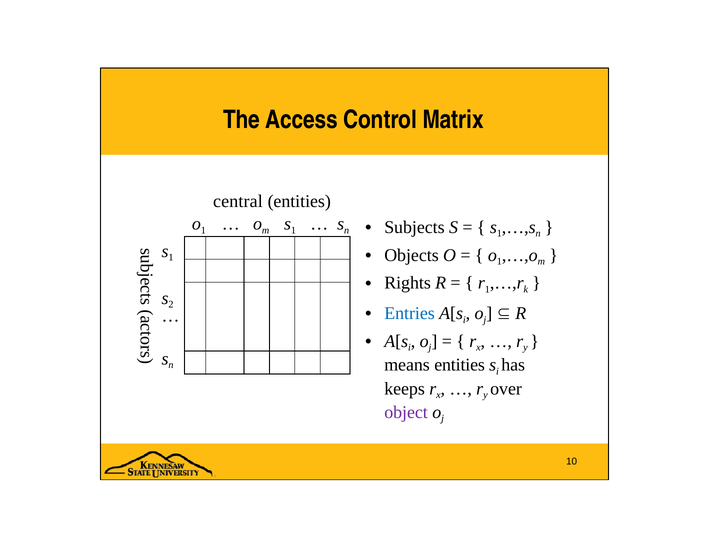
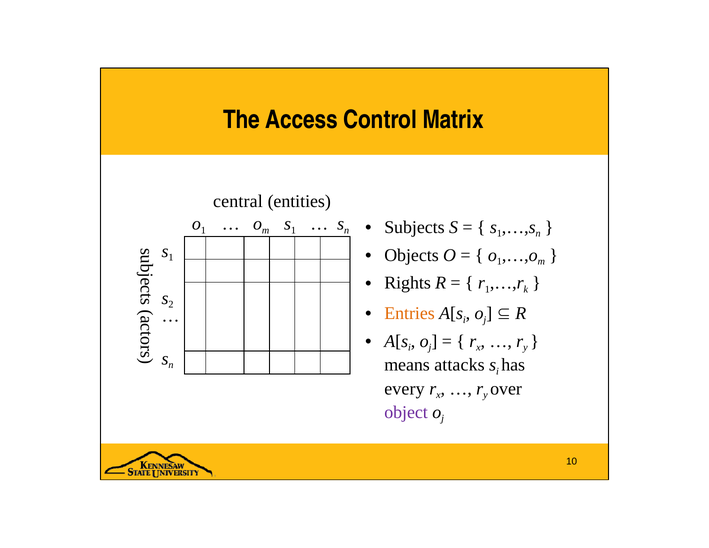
Entries colour: blue -> orange
means entities: entities -> attacks
keeps: keeps -> every
